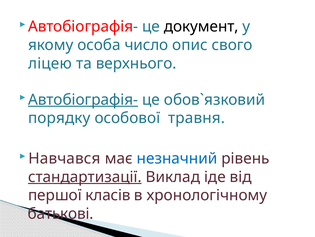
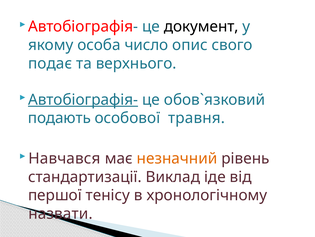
ліцею: ліцею -> подає
порядку: порядку -> подають
незначний colour: blue -> orange
стандартизації underline: present -> none
класів: класів -> тенісу
батькові: батькові -> назвати
